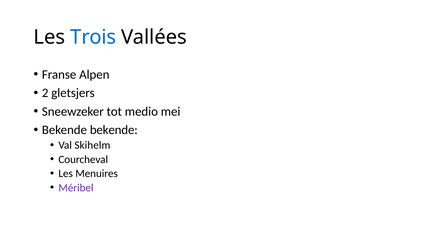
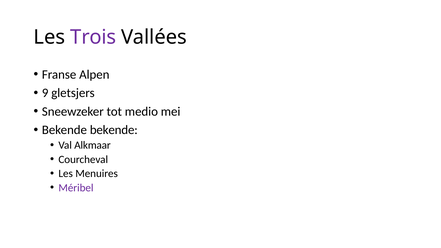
Trois colour: blue -> purple
2: 2 -> 9
Skihelm: Skihelm -> Alkmaar
